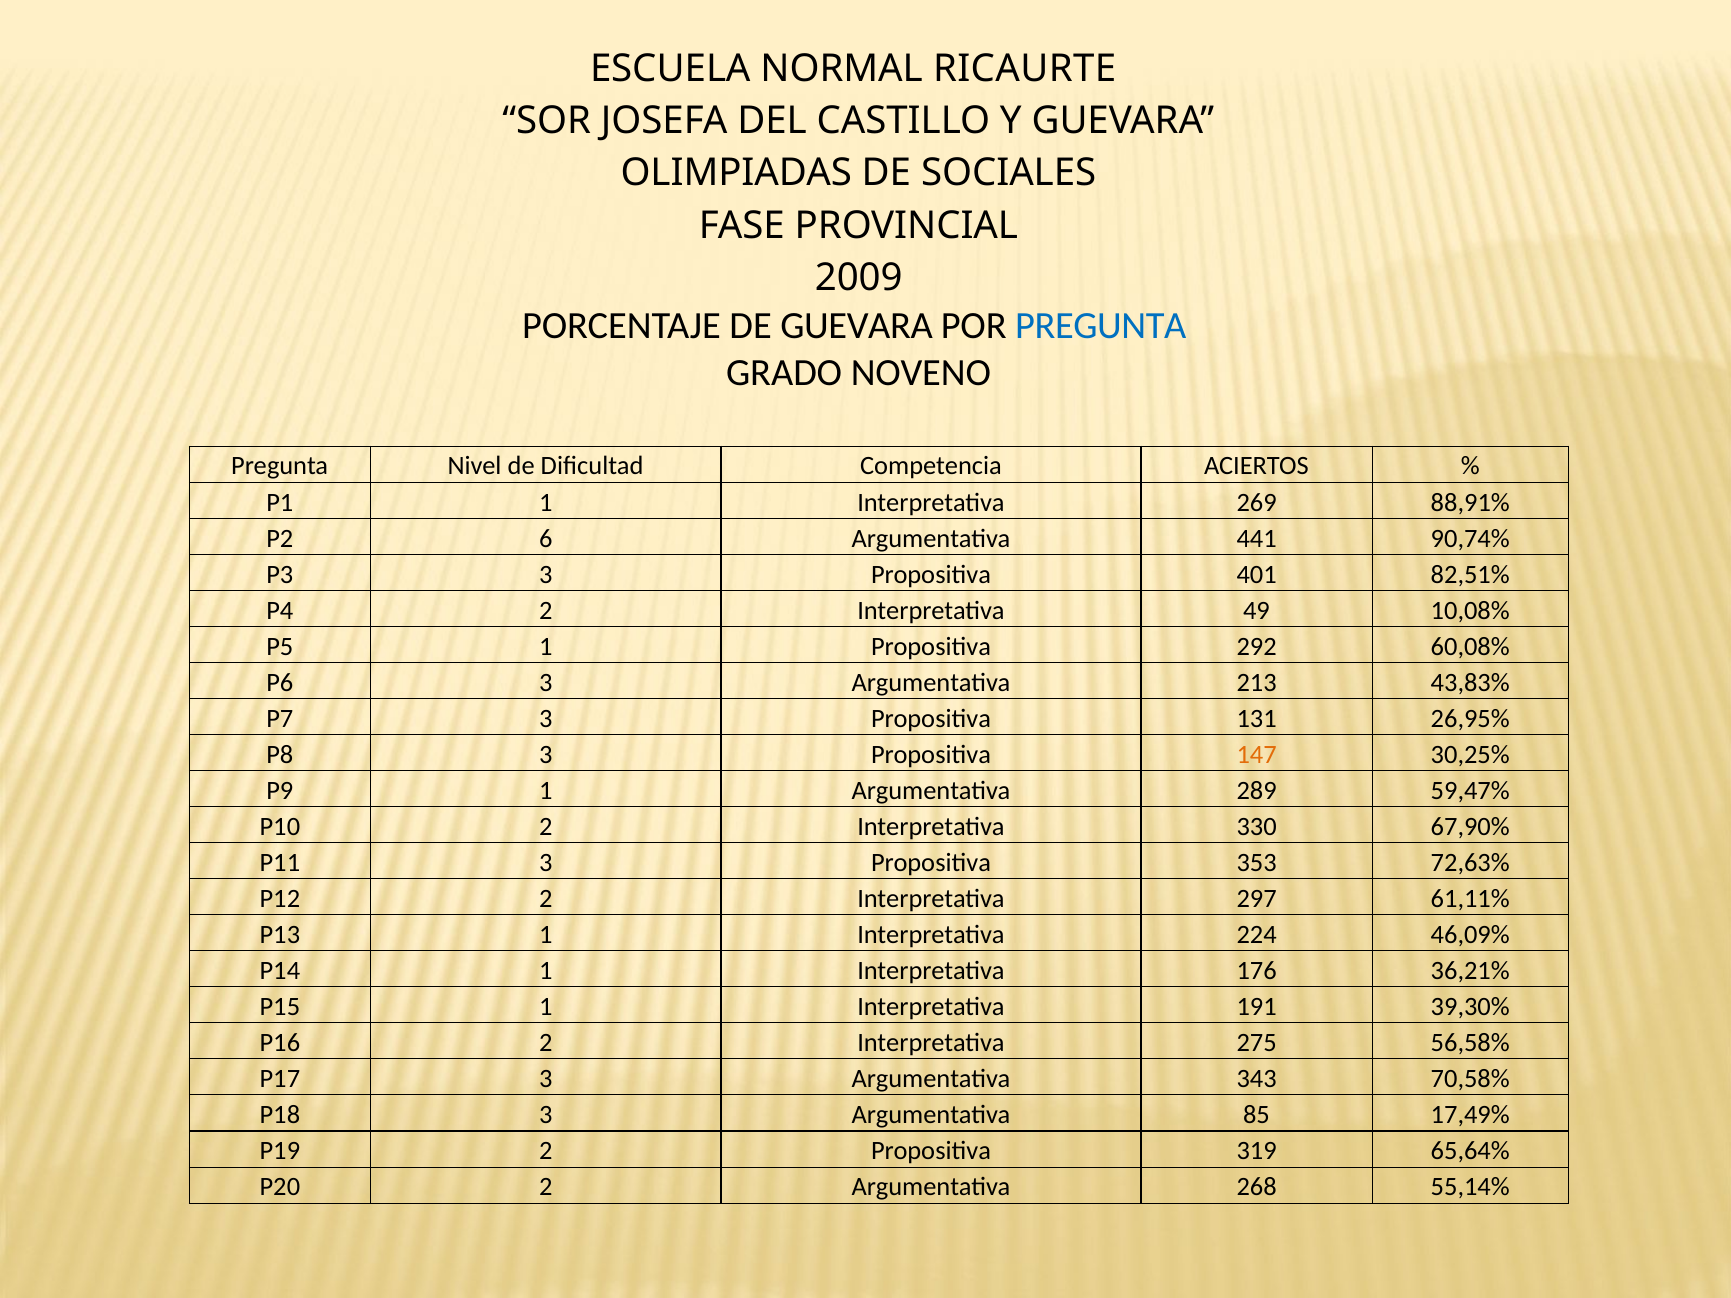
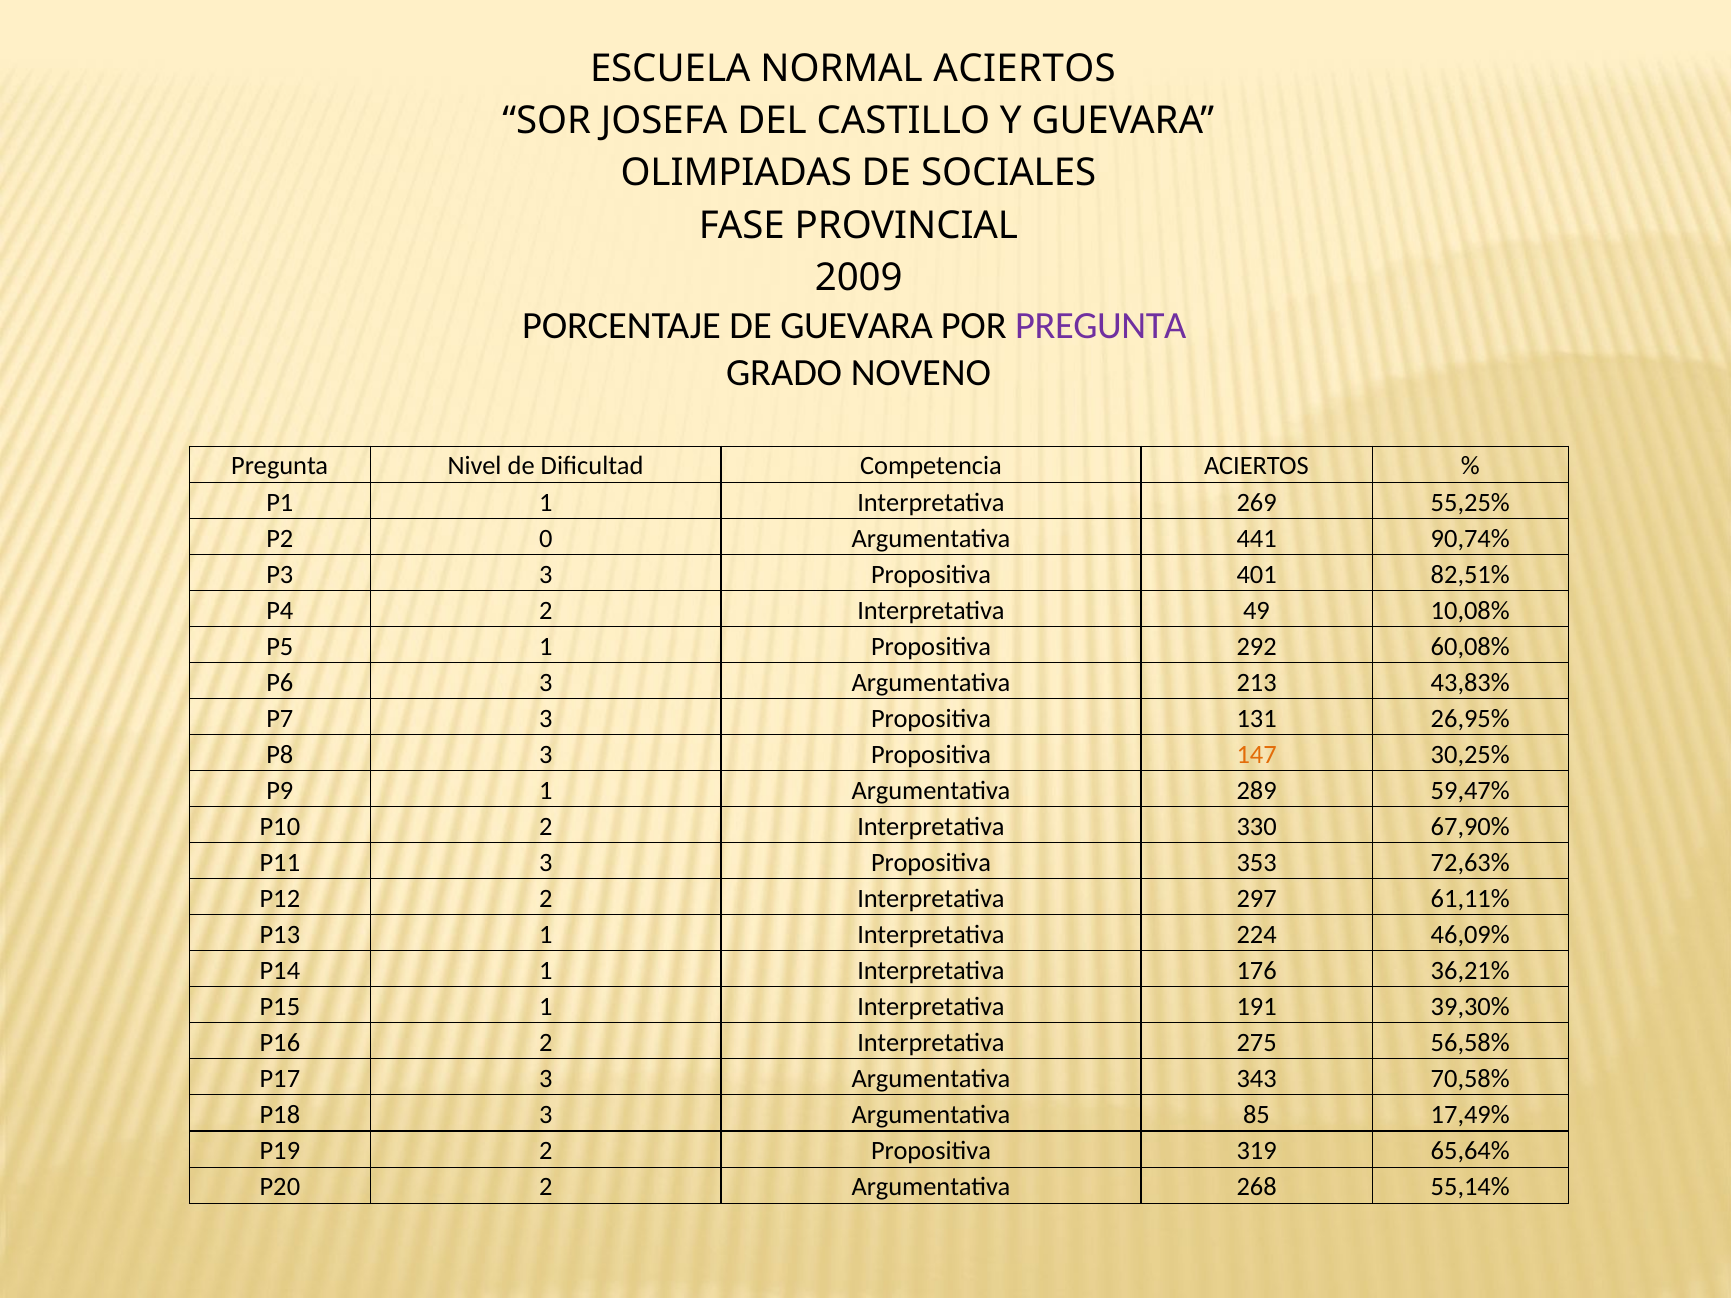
NORMAL RICAURTE: RICAURTE -> ACIERTOS
PREGUNTA at (1101, 326) colour: blue -> purple
88,91%: 88,91% -> 55,25%
6: 6 -> 0
